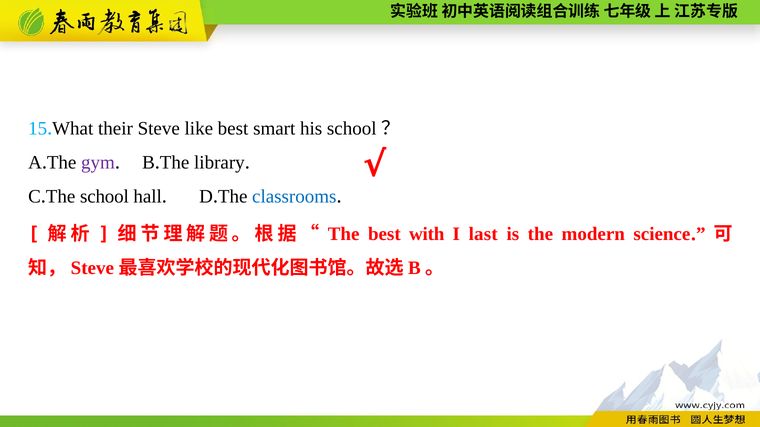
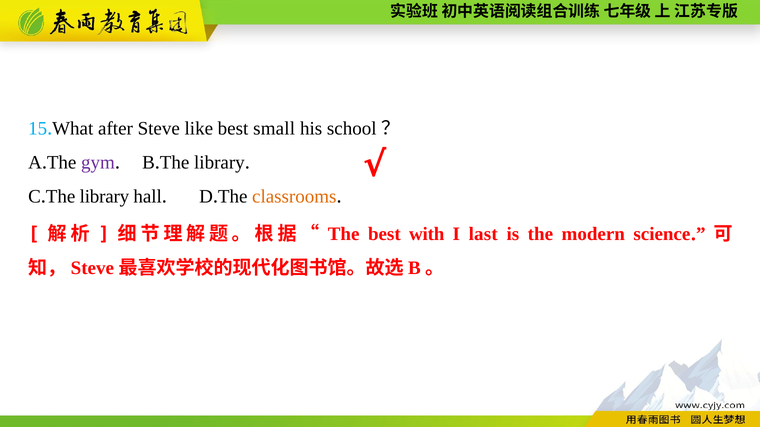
their: their -> after
smart: smart -> small
school at (104, 197): school -> library
classrooms colour: blue -> orange
